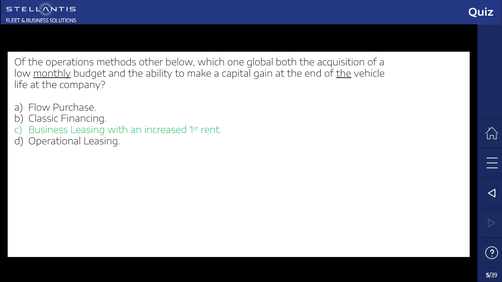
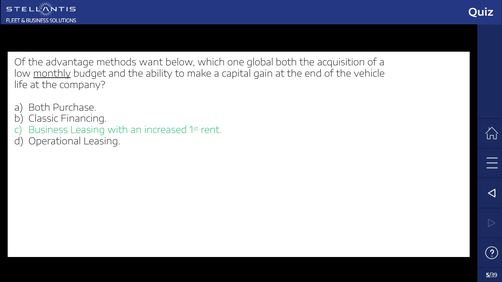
operations: operations -> advantage
other: other -> want
the at (344, 74) underline: present -> none
a Flow: Flow -> Both
